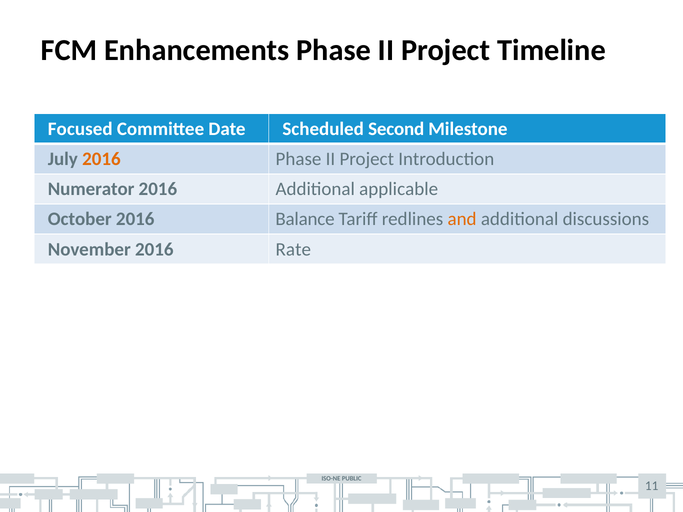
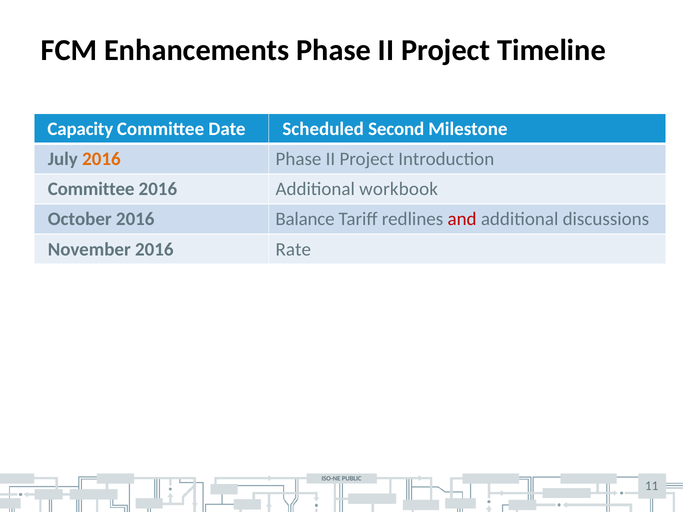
Focused: Focused -> Capacity
Numerator at (91, 189): Numerator -> Committee
applicable: applicable -> workbook
and colour: orange -> red
